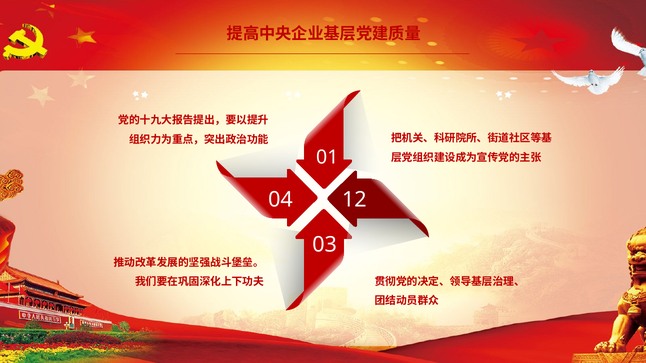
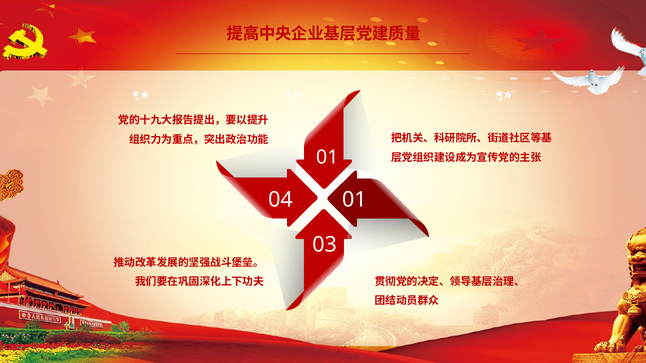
04 12: 12 -> 01
